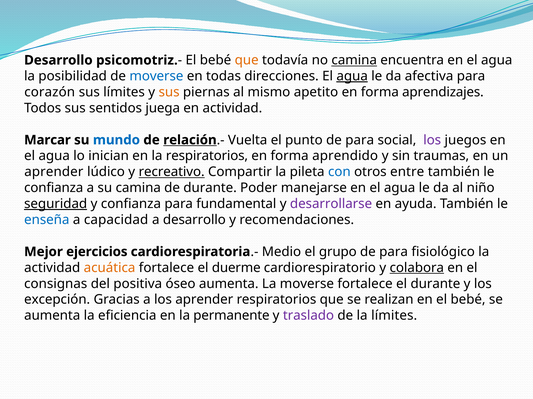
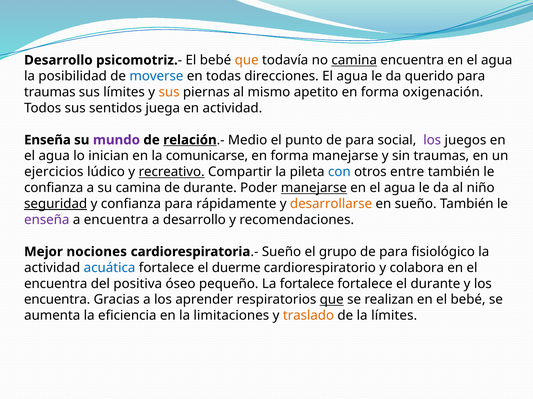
agua at (352, 76) underline: present -> none
afectiva: afectiva -> querido
corazón at (50, 92): corazón -> traumas
aprendizajes: aprendizajes -> oxigenación
Marcar at (47, 140): Marcar -> Enseña
mundo colour: blue -> purple
Vuelta: Vuelta -> Medio
la respiratorios: respiratorios -> comunicarse
forma aprendido: aprendido -> manejarse
aprender at (54, 172): aprender -> ejercicios
manejarse at (314, 188) underline: none -> present
fundamental: fundamental -> rápidamente
desarrollarse colour: purple -> orange
en ayuda: ayuda -> sueño
enseña at (47, 220) colour: blue -> purple
a capacidad: capacidad -> encuentra
ejercicios: ejercicios -> nociones
Medio at (281, 252): Medio -> Sueño
acuática colour: orange -> blue
colabora underline: present -> none
consignas at (56, 284): consignas -> encuentra
óseo aumenta: aumenta -> pequeño
La moverse: moverse -> fortalece
excepción at (57, 300): excepción -> encuentra
que at (332, 300) underline: none -> present
permanente: permanente -> limitaciones
traslado colour: purple -> orange
